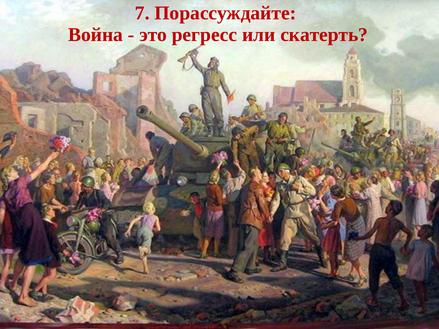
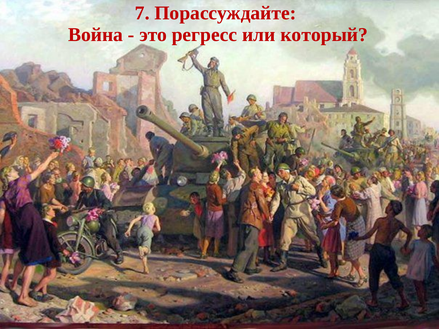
скатерть: скатерть -> который
